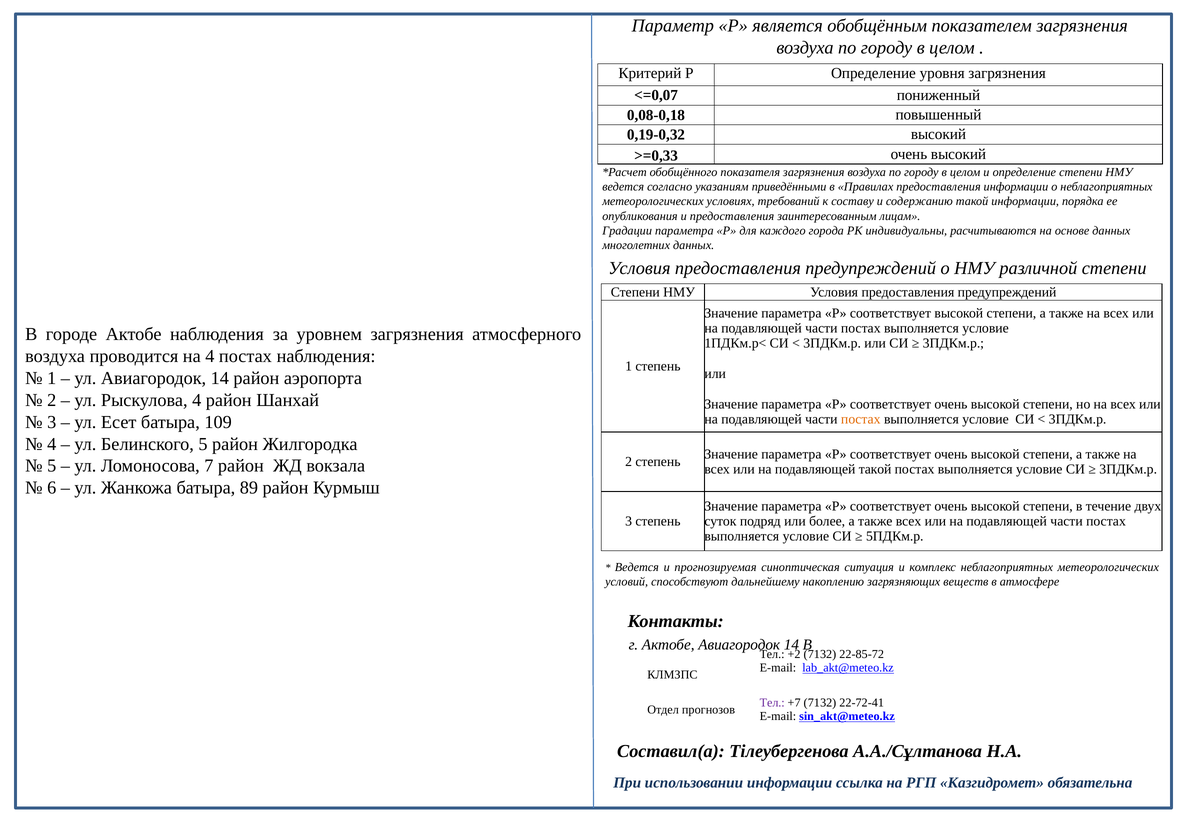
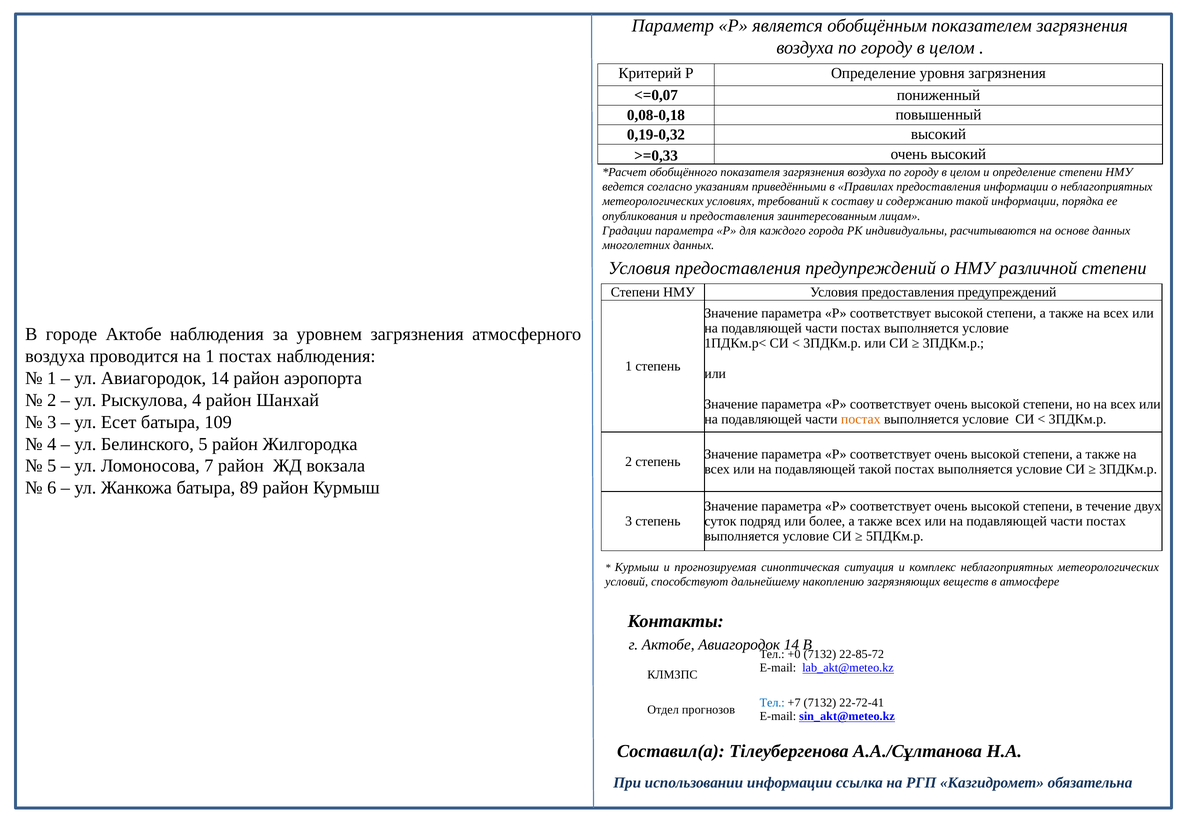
на 4: 4 -> 1
Ведется at (637, 567): Ведется -> Курмыш
+2: +2 -> +0
Тел at (772, 703) colour: purple -> blue
